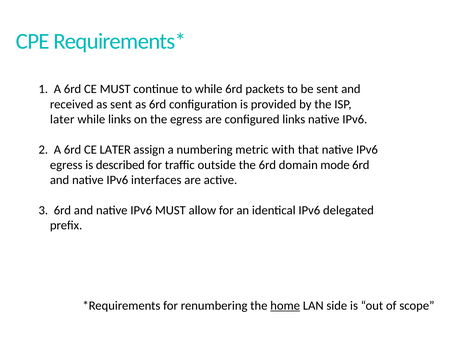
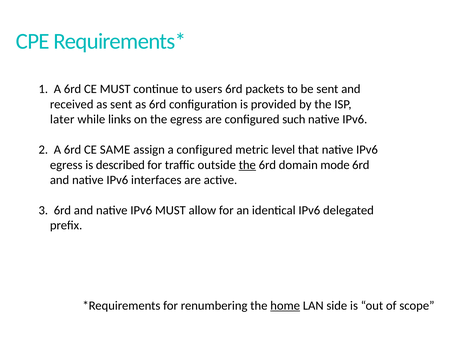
to while: while -> users
configured links: links -> such
CE LATER: LATER -> SAME
a numbering: numbering -> configured
with: with -> level
the at (247, 165) underline: none -> present
